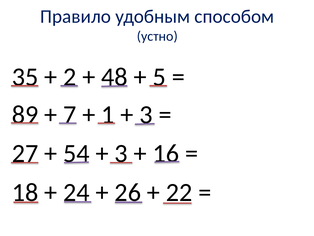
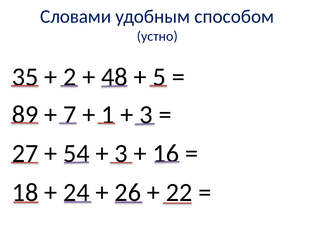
Правило: Правило -> Словами
